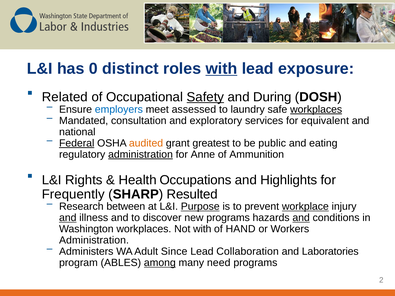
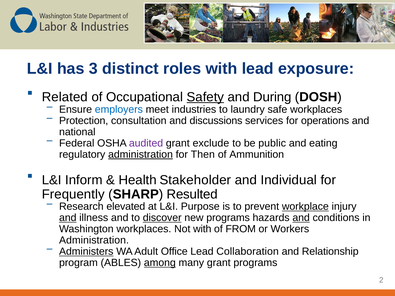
0: 0 -> 3
with at (221, 69) underline: present -> none
assessed: assessed -> industries
workplaces at (316, 109) underline: present -> none
Mandated: Mandated -> Protection
exploratory: exploratory -> discussions
equivalent: equivalent -> operations
Federal underline: present -> none
audited colour: orange -> purple
greatest: greatest -> exclude
Anne: Anne -> Then
Rights: Rights -> Inform
Occupations: Occupations -> Stakeholder
Highlights: Highlights -> Individual
between: between -> elevated
Purpose underline: present -> none
discover underline: none -> present
HAND: HAND -> FROM
Administers underline: none -> present
Since: Since -> Office
Laboratories: Laboratories -> Relationship
many need: need -> grant
